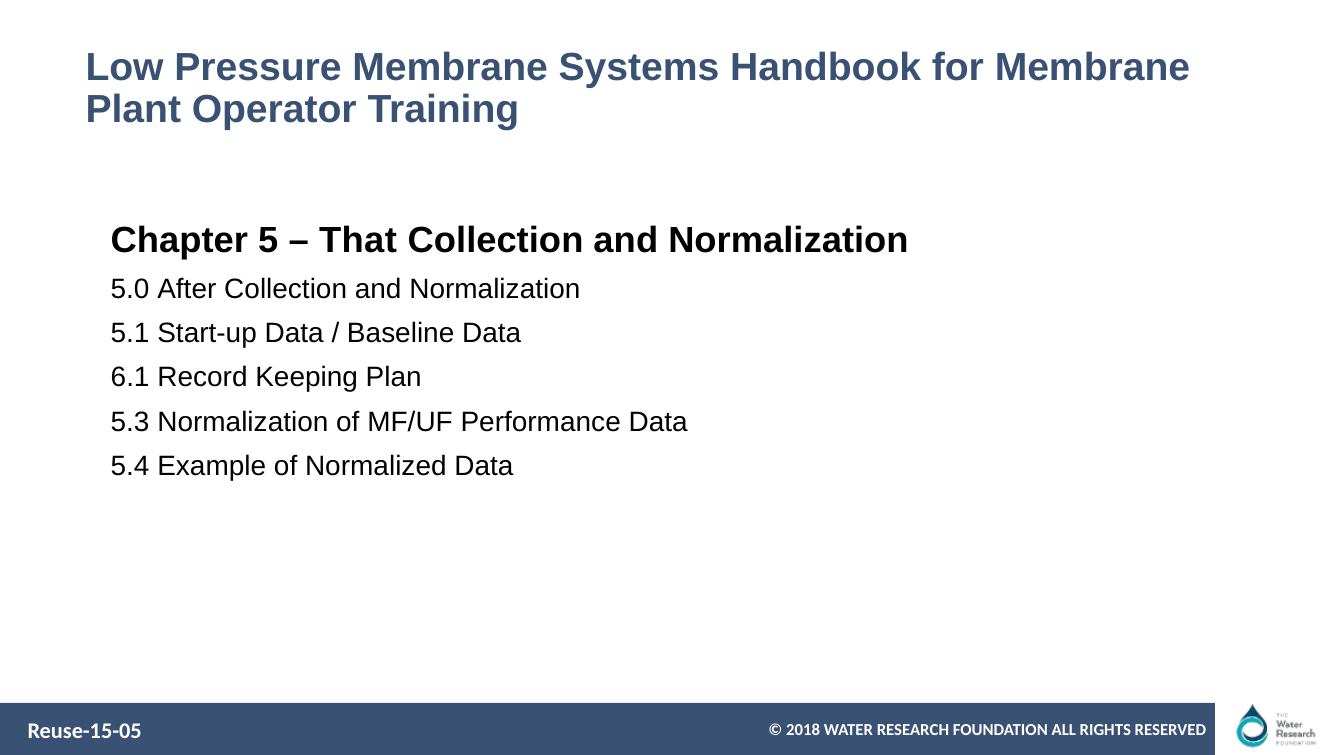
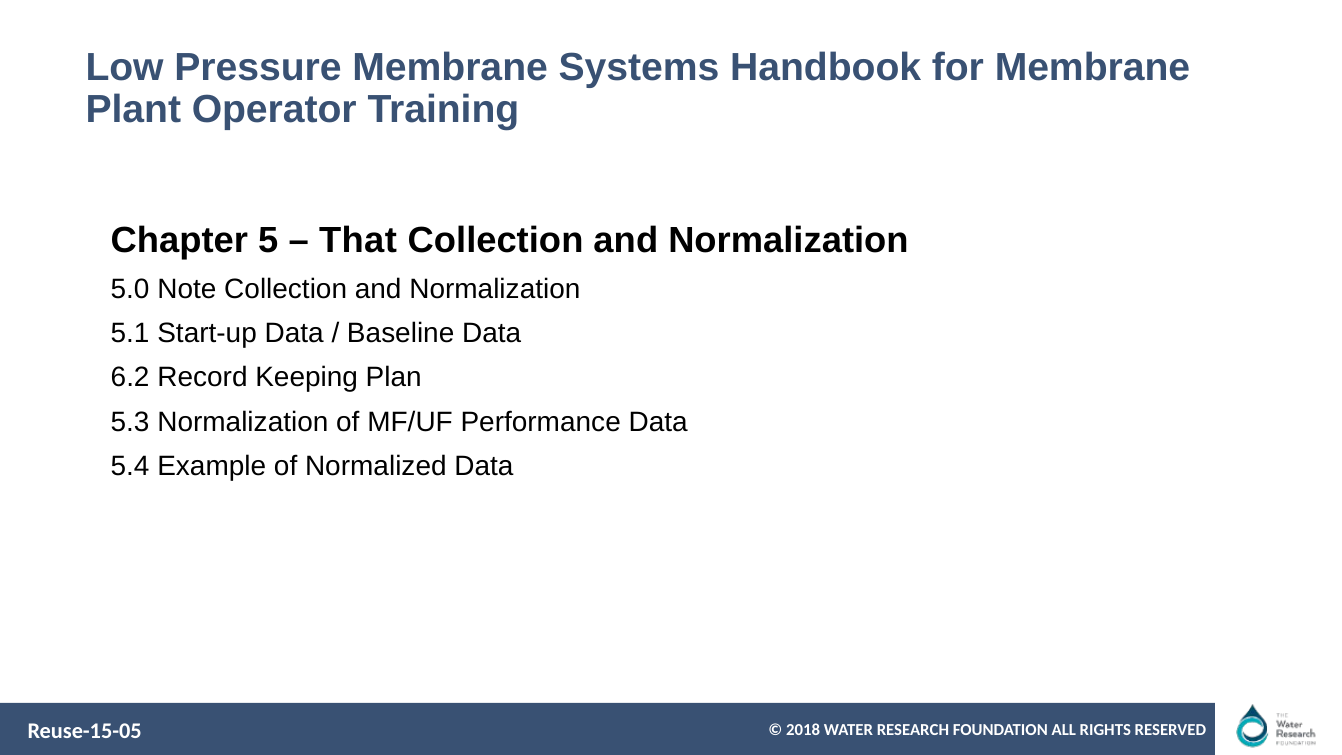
After: After -> Note
6.1: 6.1 -> 6.2
